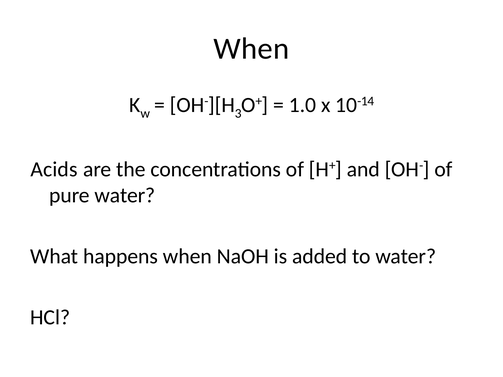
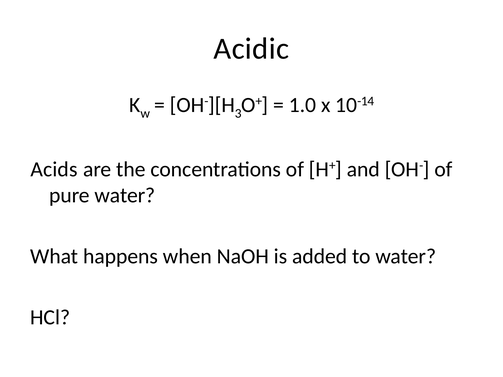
When at (251, 49): When -> Acidic
